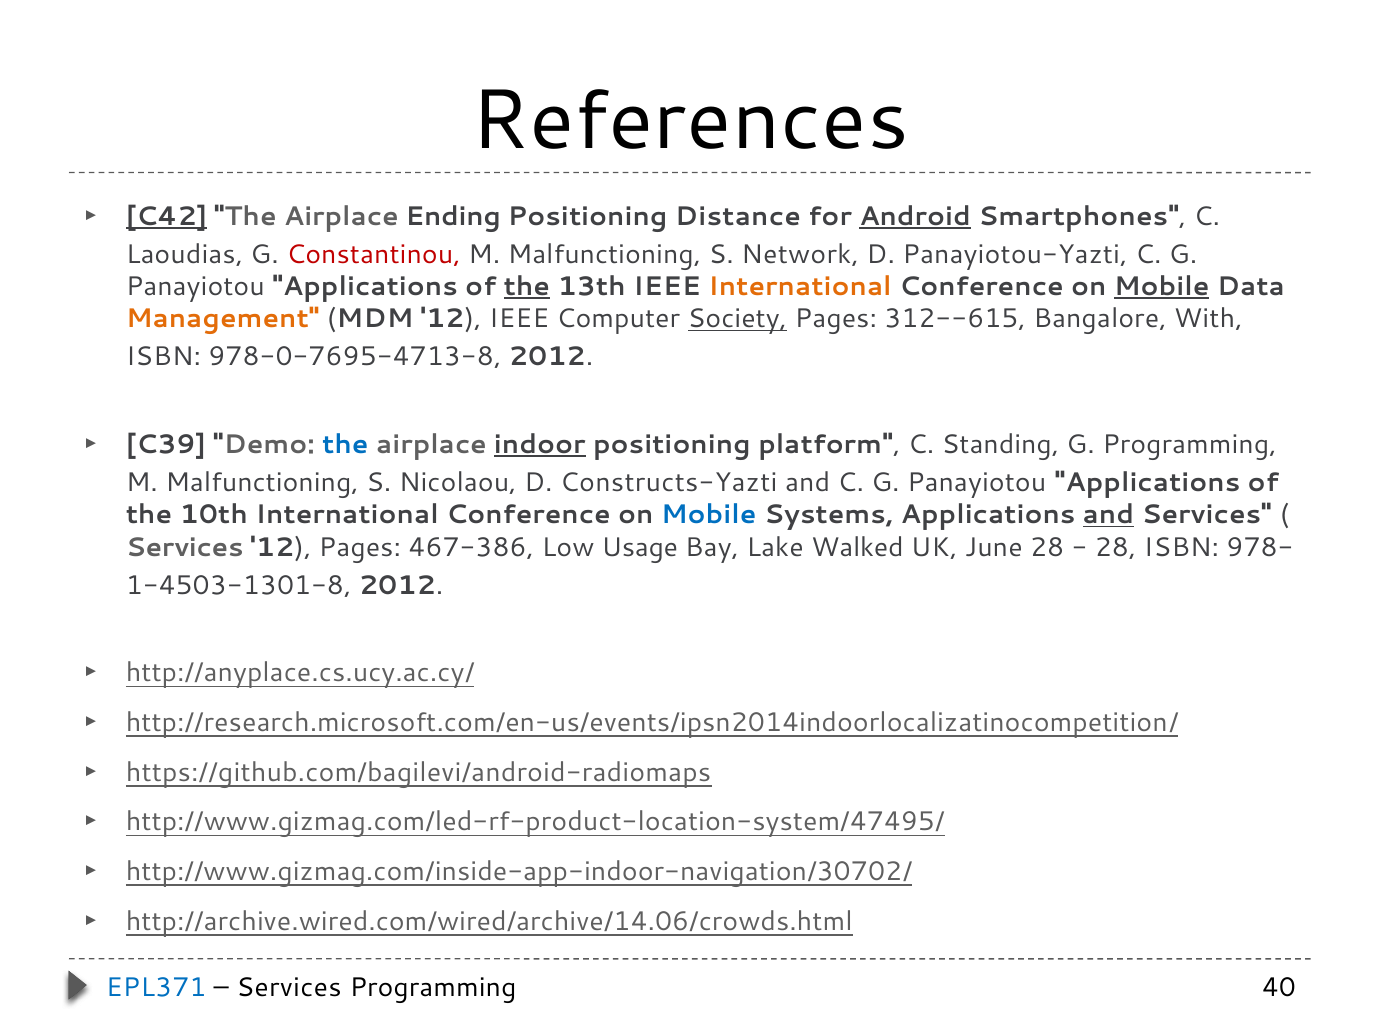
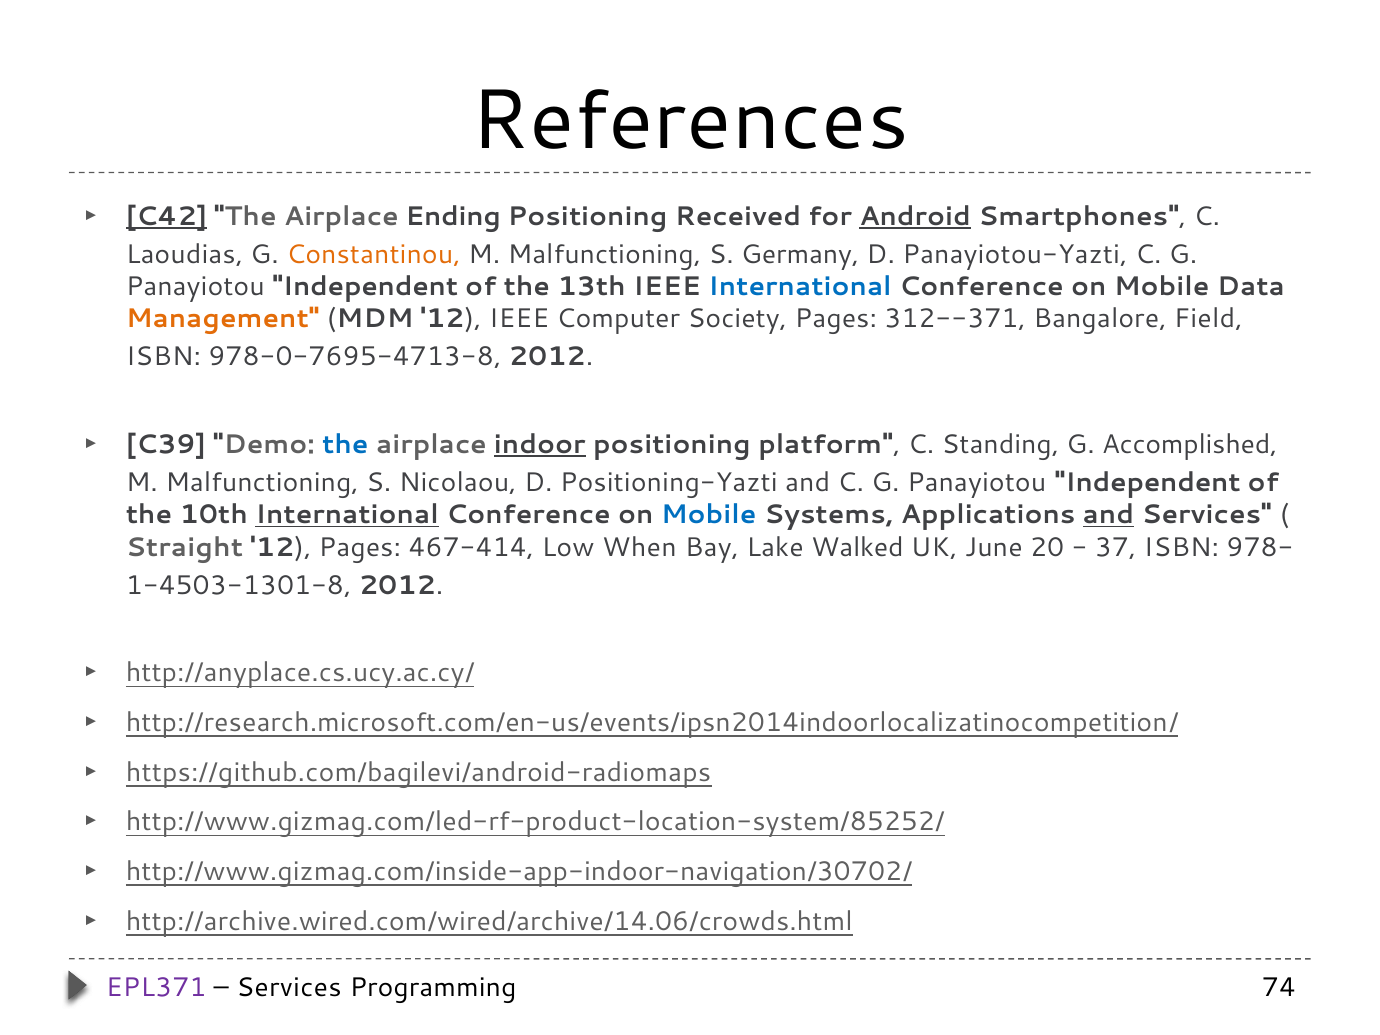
Distance: Distance -> Received
Constantinou colour: red -> orange
Network: Network -> Germany
Applications at (365, 287): Applications -> Independent
the at (527, 287) underline: present -> none
International at (800, 287) colour: orange -> blue
Mobile at (1162, 287) underline: present -> none
Society underline: present -> none
312--615: 312--615 -> 312--371
With: With -> Field
G Programming: Programming -> Accomplished
Constructs-Yazti: Constructs-Yazti -> Positioning-Yazti
Applications at (1148, 483): Applications -> Independent
International at (347, 515) underline: none -> present
Services at (185, 547): Services -> Straight
467-386: 467-386 -> 467-414
Usage: Usage -> When
June 28: 28 -> 20
28 at (1116, 547): 28 -> 37
http://www.gizmag.com/led-rf-product-location-system/47495/: http://www.gizmag.com/led-rf-product-location-system/47495/ -> http://www.gizmag.com/led-rf-product-location-system/85252/
EPL371 colour: blue -> purple
40: 40 -> 74
